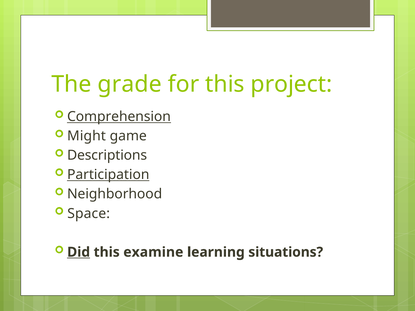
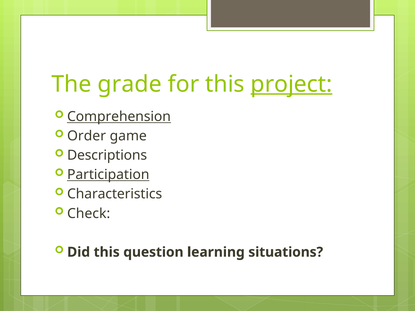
project underline: none -> present
Might: Might -> Order
Neighborhood: Neighborhood -> Characteristics
Space: Space -> Check
Did underline: present -> none
examine: examine -> question
